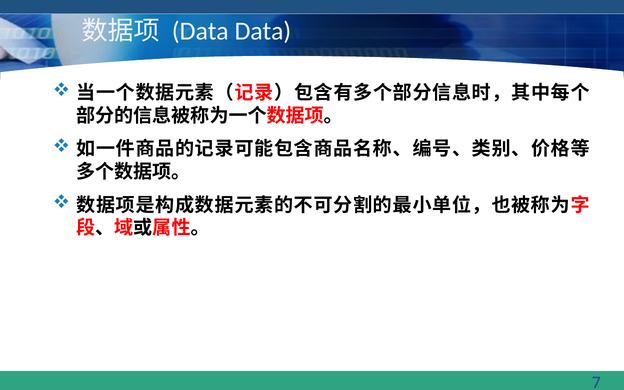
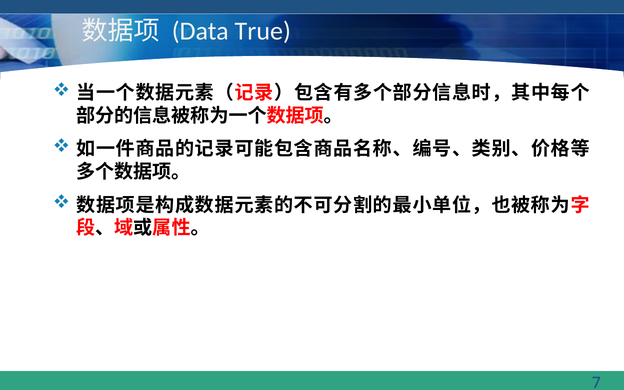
Data Data: Data -> True
